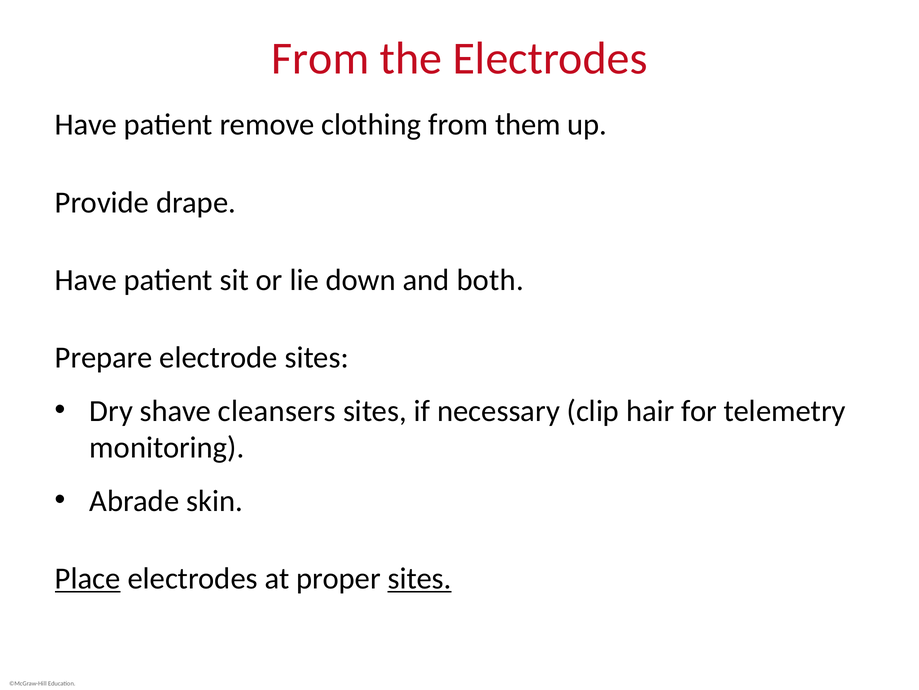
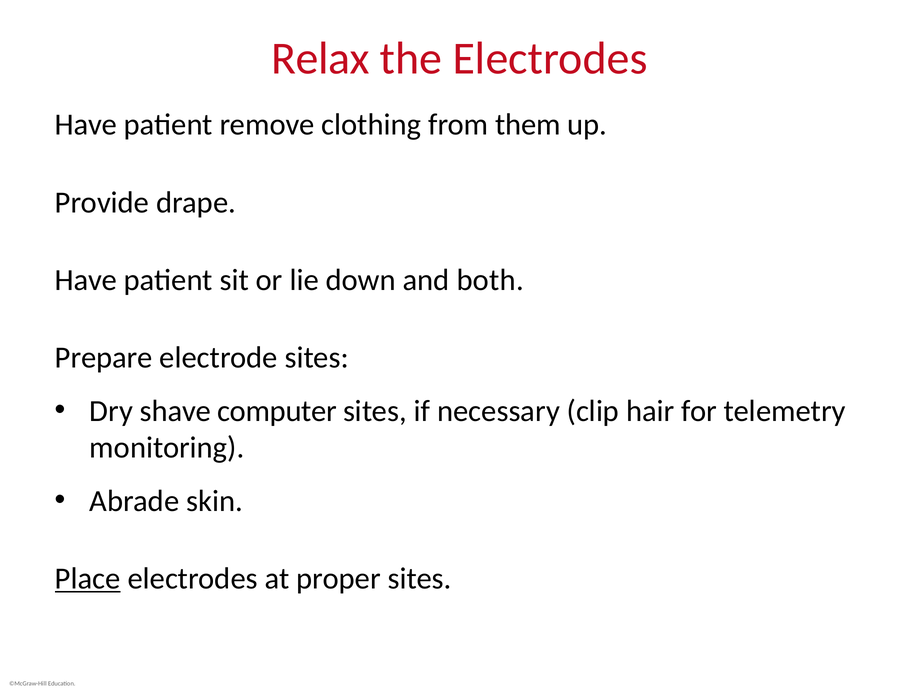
From at (320, 58): From -> Relax
cleansers: cleansers -> computer
sites at (420, 578) underline: present -> none
